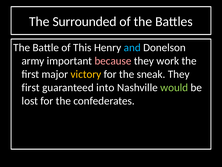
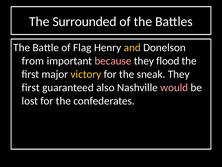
This: This -> Flag
and colour: light blue -> yellow
army: army -> from
work: work -> flood
into: into -> also
would colour: light green -> pink
